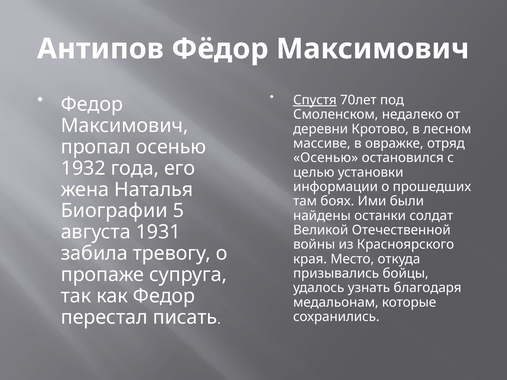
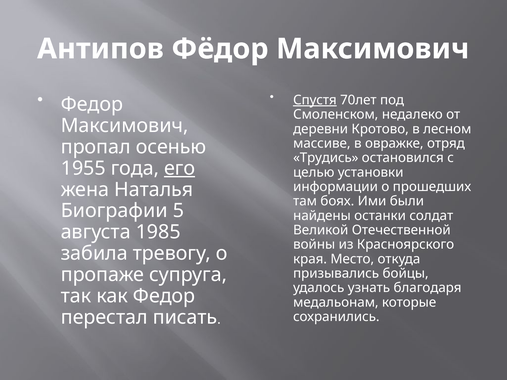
Осенью at (326, 158): Осенью -> Трудись
1932: 1932 -> 1955
его underline: none -> present
1931: 1931 -> 1985
